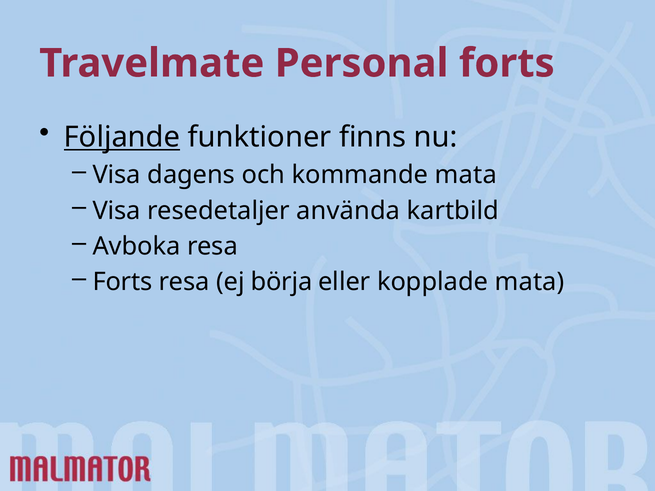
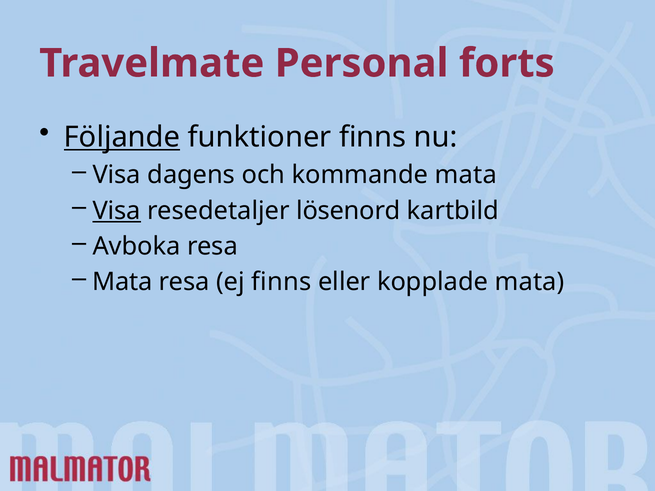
Visa at (117, 211) underline: none -> present
använda: använda -> lösenord
Forts at (122, 282): Forts -> Mata
ej börja: börja -> finns
